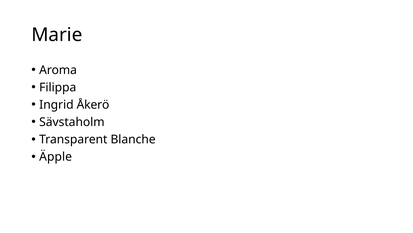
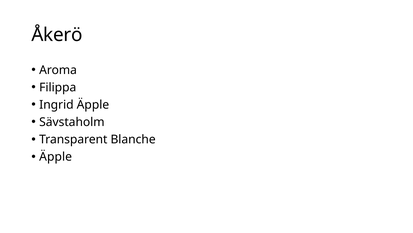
Marie: Marie -> Åkerö
Ingrid Åkerö: Åkerö -> Äpple
